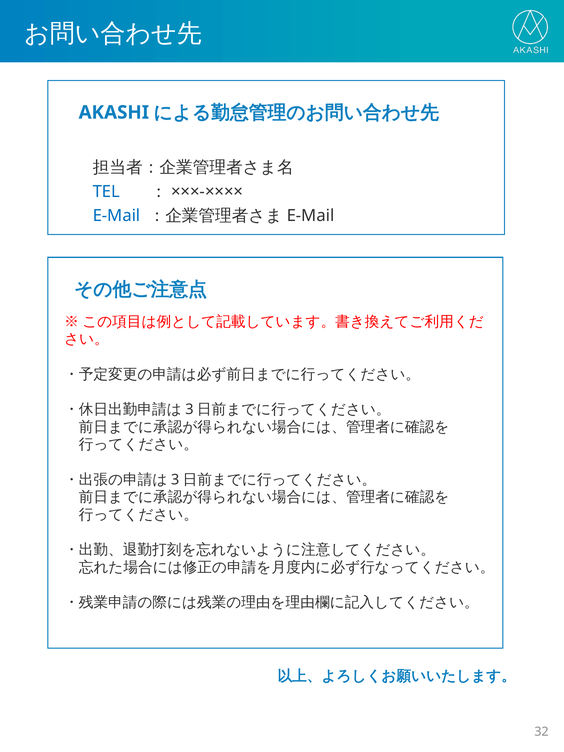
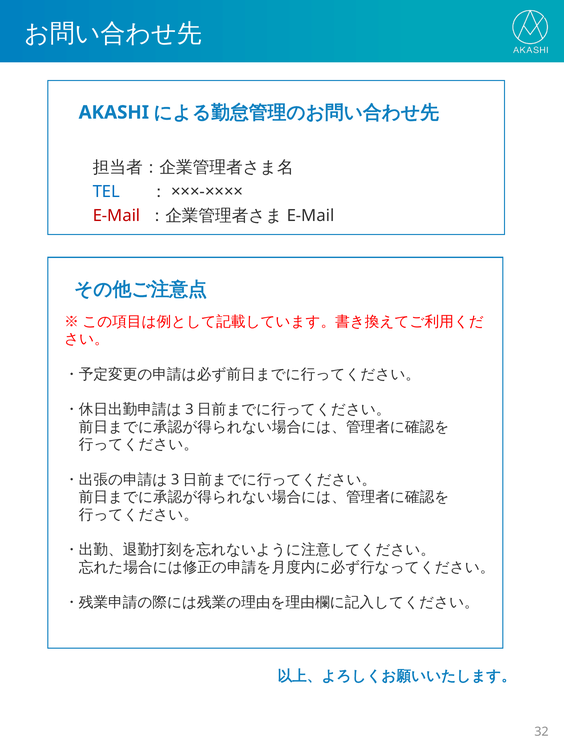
E-Mail colour: blue -> red
